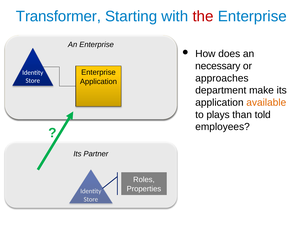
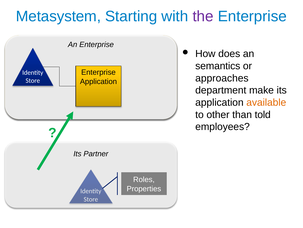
Transformer: Transformer -> Metasystem
the colour: red -> purple
necessary: necessary -> semantics
plays: plays -> other
